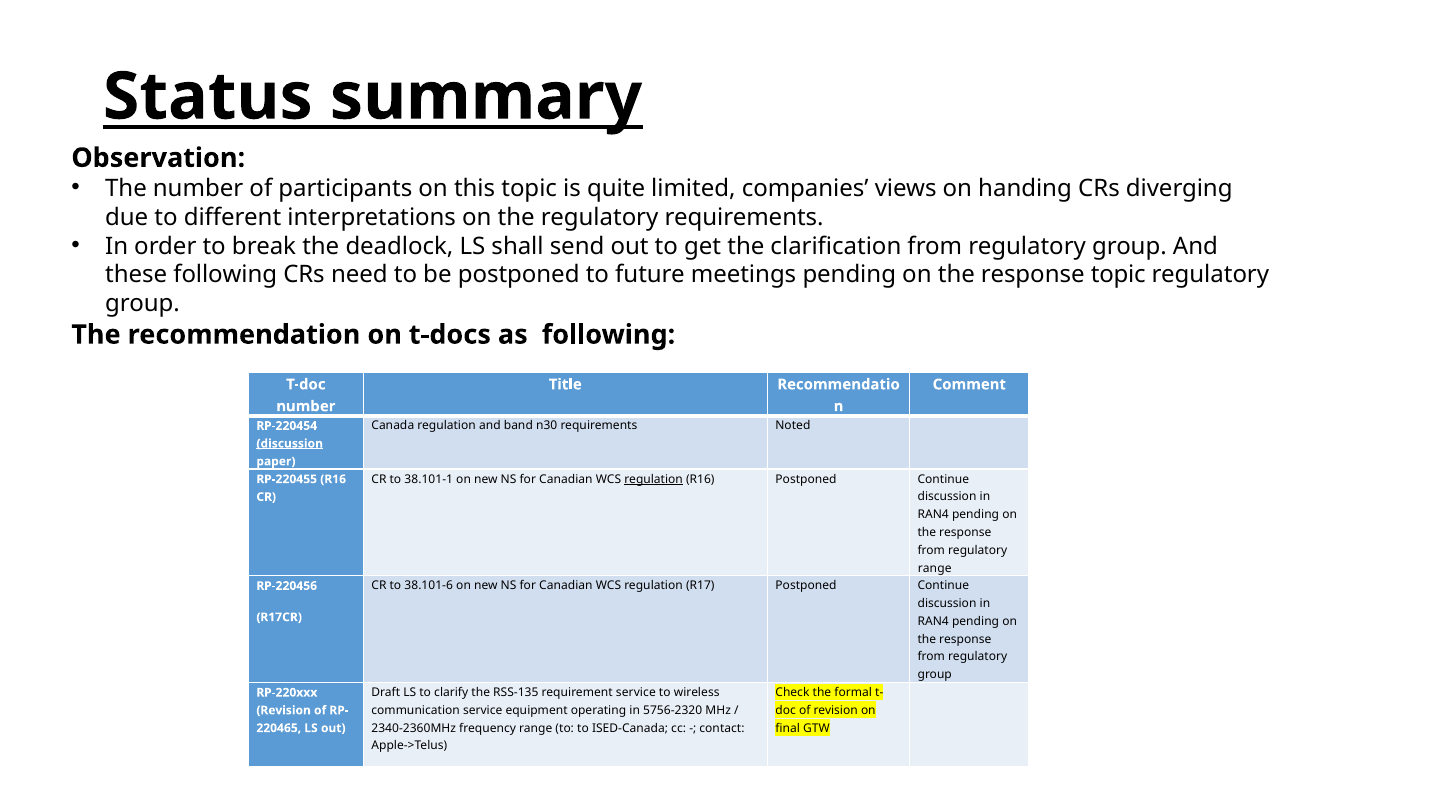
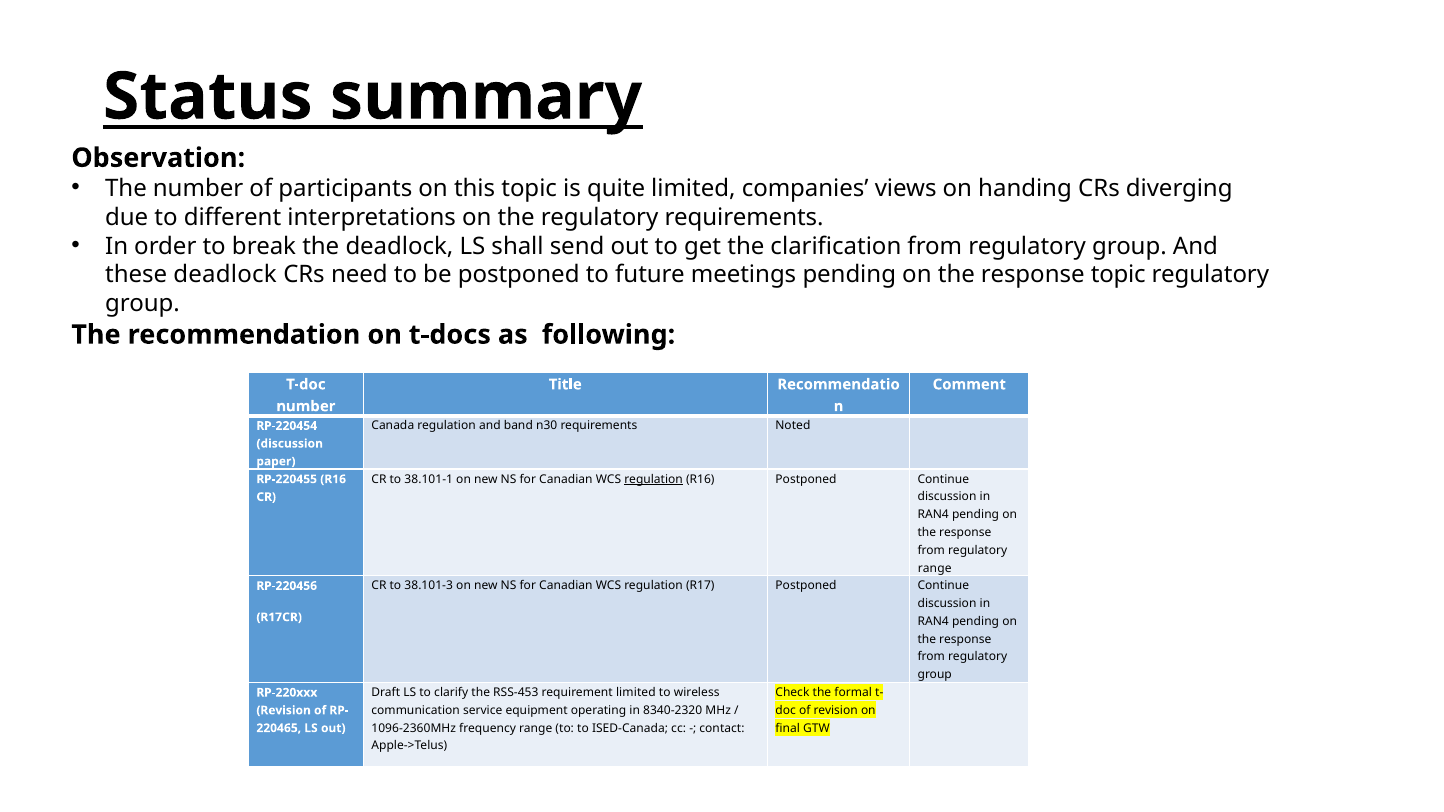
these following: following -> deadlock
discussion at (290, 444) underline: present -> none
38.101-6: 38.101-6 -> 38.101-3
RSS-135: RSS-135 -> RSS-453
requirement service: service -> limited
5756-2320: 5756-2320 -> 8340-2320
2340-2360MHz: 2340-2360MHz -> 1096-2360MHz
